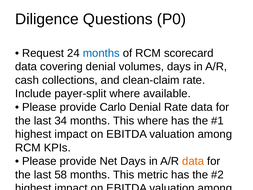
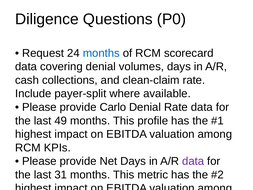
34: 34 -> 49
This where: where -> profile
data at (193, 161) colour: orange -> purple
58: 58 -> 31
